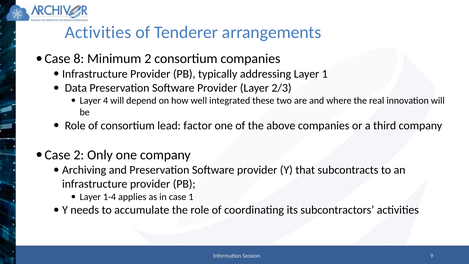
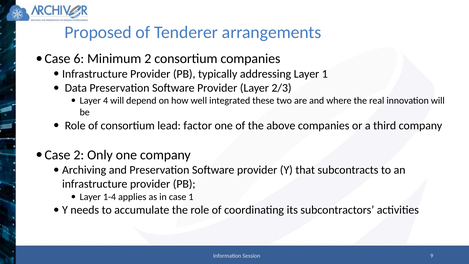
Activities at (98, 32): Activities -> Proposed
8: 8 -> 6
